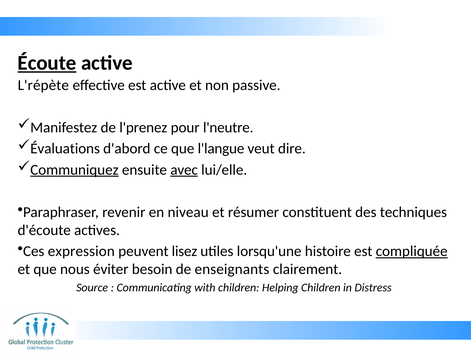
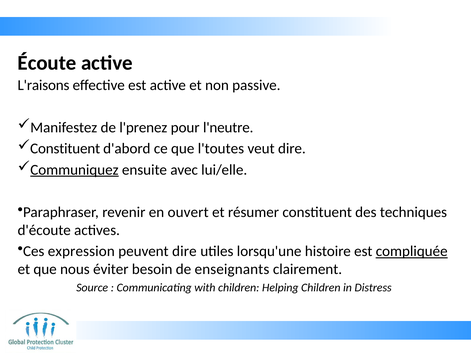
Écoute underline: present -> none
L'répète: L'répète -> L'raisons
Évaluations at (65, 149): Évaluations -> Constituent
l'langue: l'langue -> l'toutes
avec underline: present -> none
niveau: niveau -> ouvert
peuvent lisez: lisez -> dire
